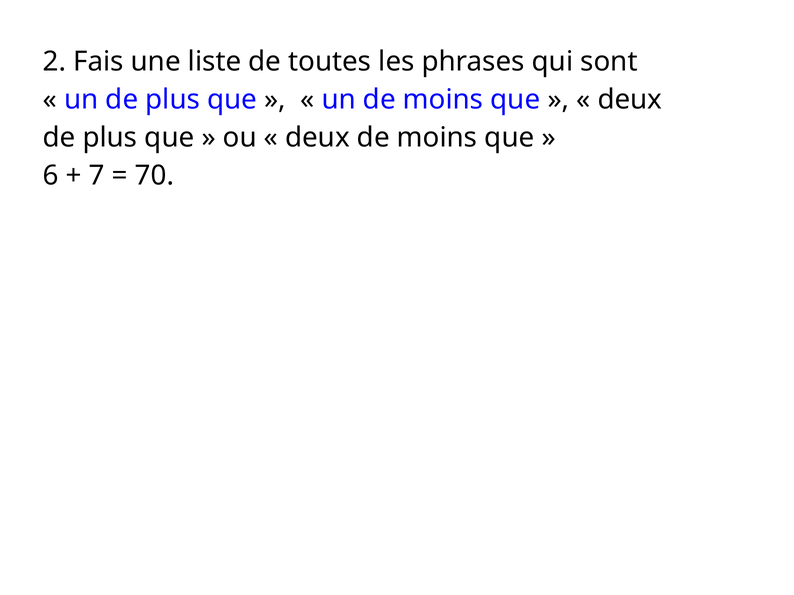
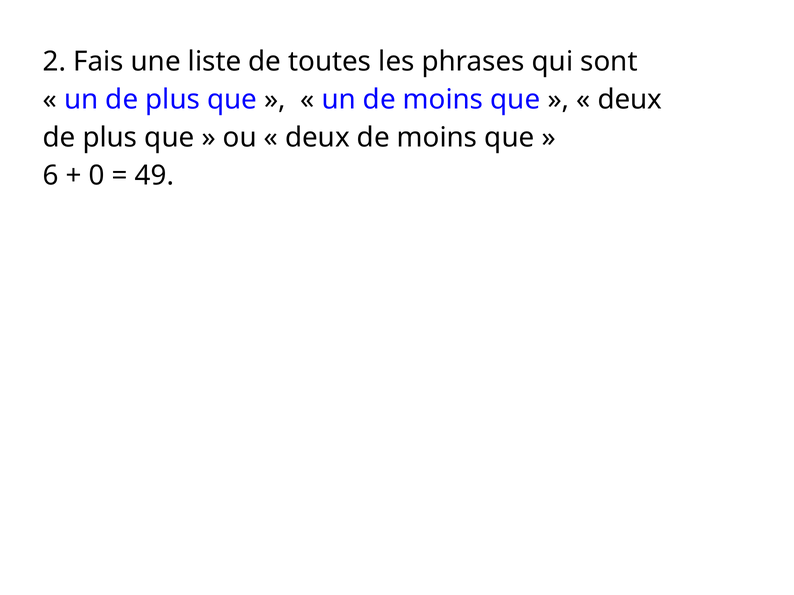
7: 7 -> 0
70: 70 -> 49
